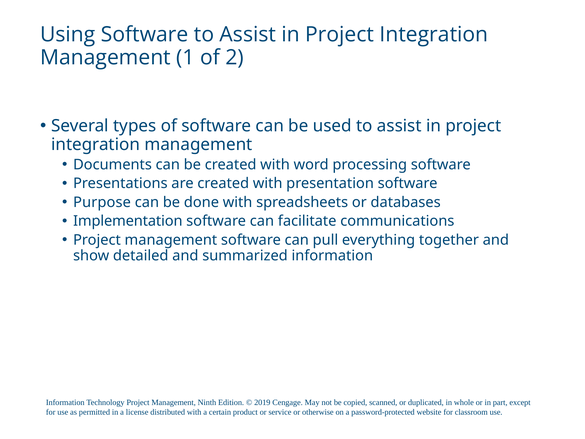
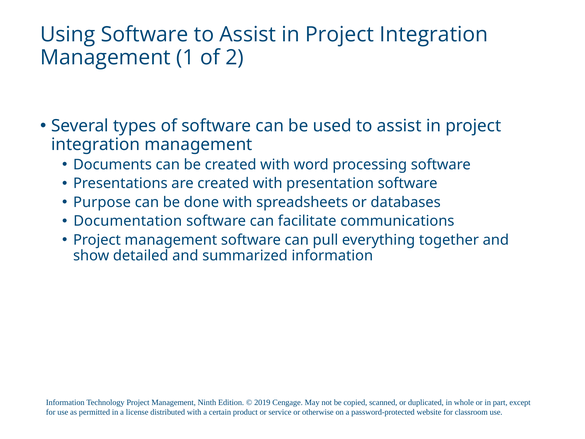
Implementation: Implementation -> Documentation
